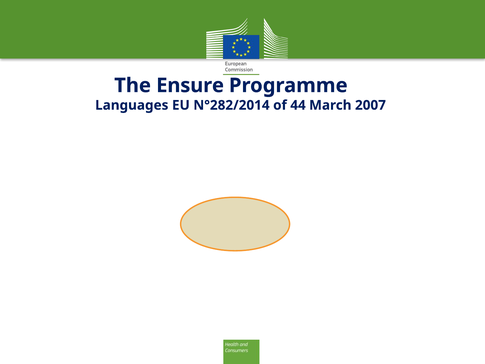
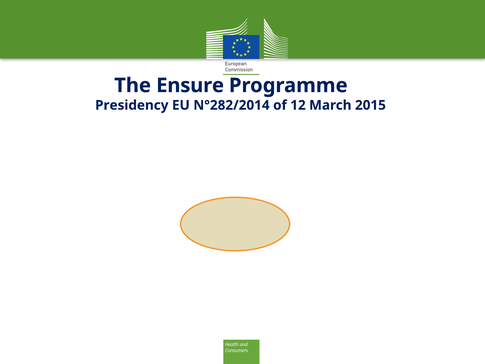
Languages: Languages -> Presidency
44: 44 -> 12
2007: 2007 -> 2015
